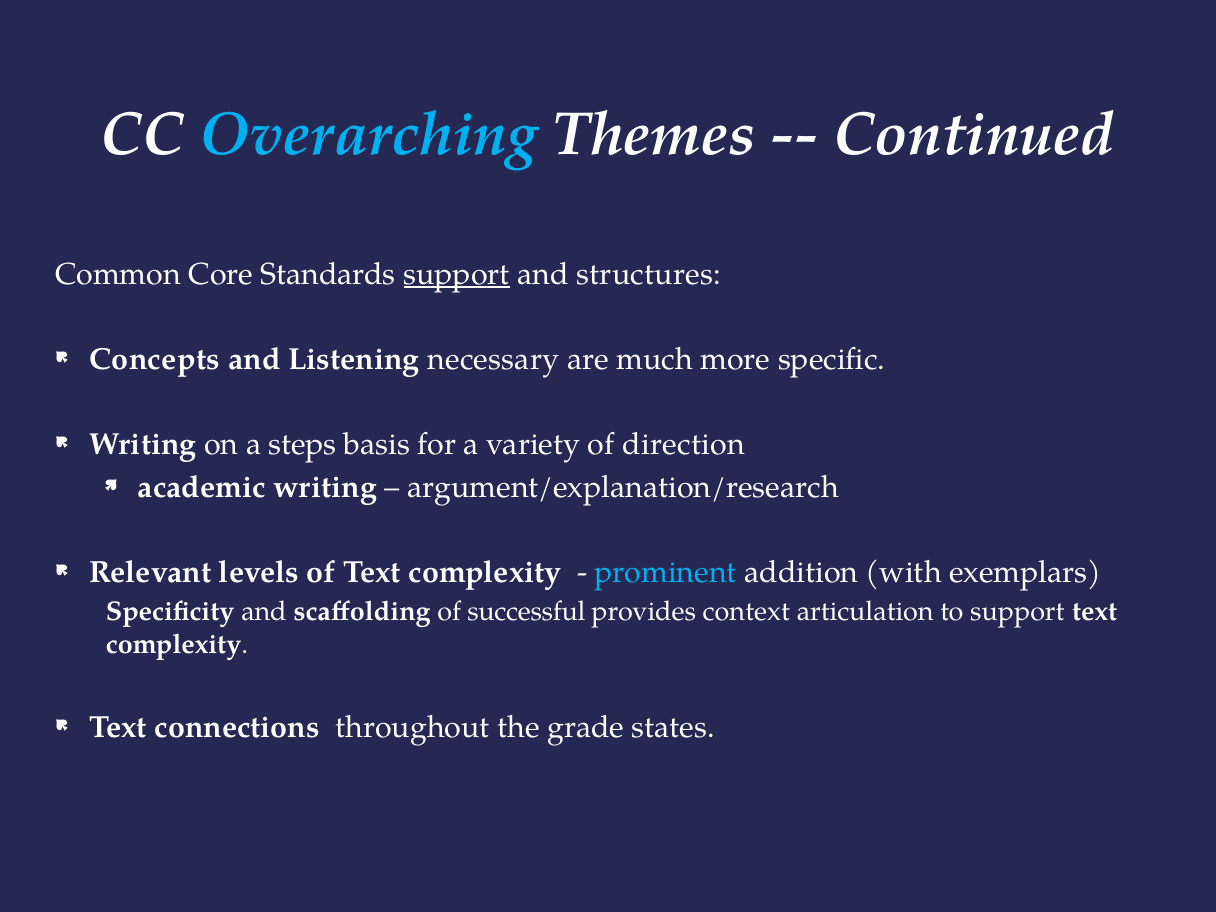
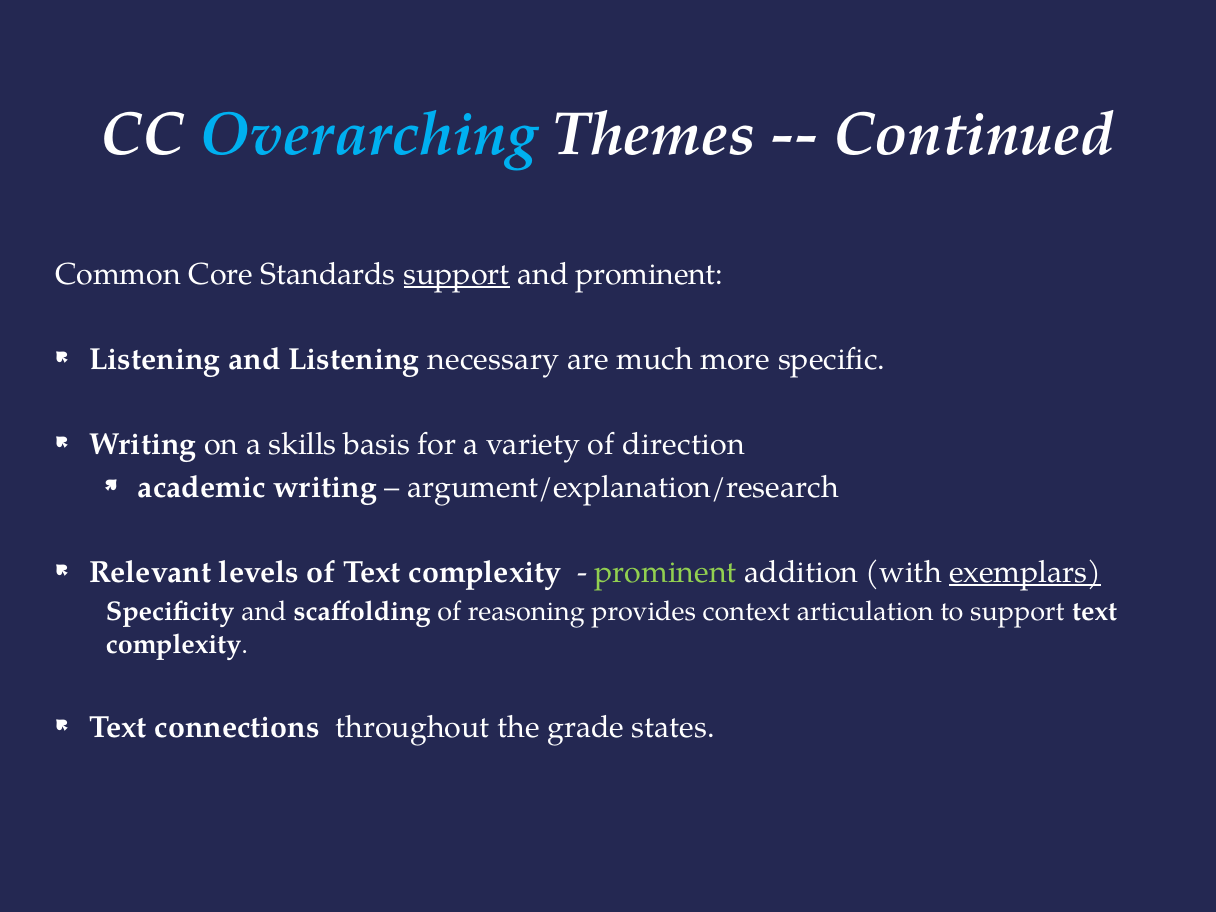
and structures: structures -> prominent
Concepts at (155, 359): Concepts -> Listening
steps: steps -> skills
prominent at (666, 572) colour: light blue -> light green
exemplars underline: none -> present
successful: successful -> reasoning
